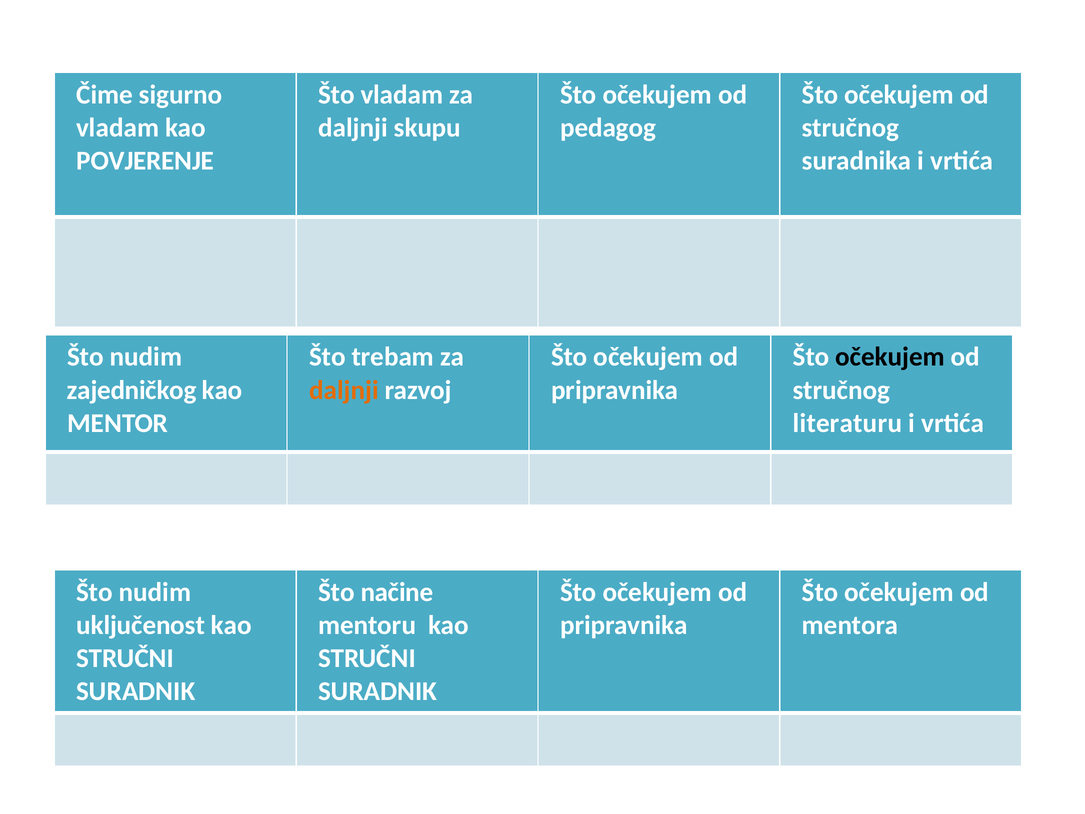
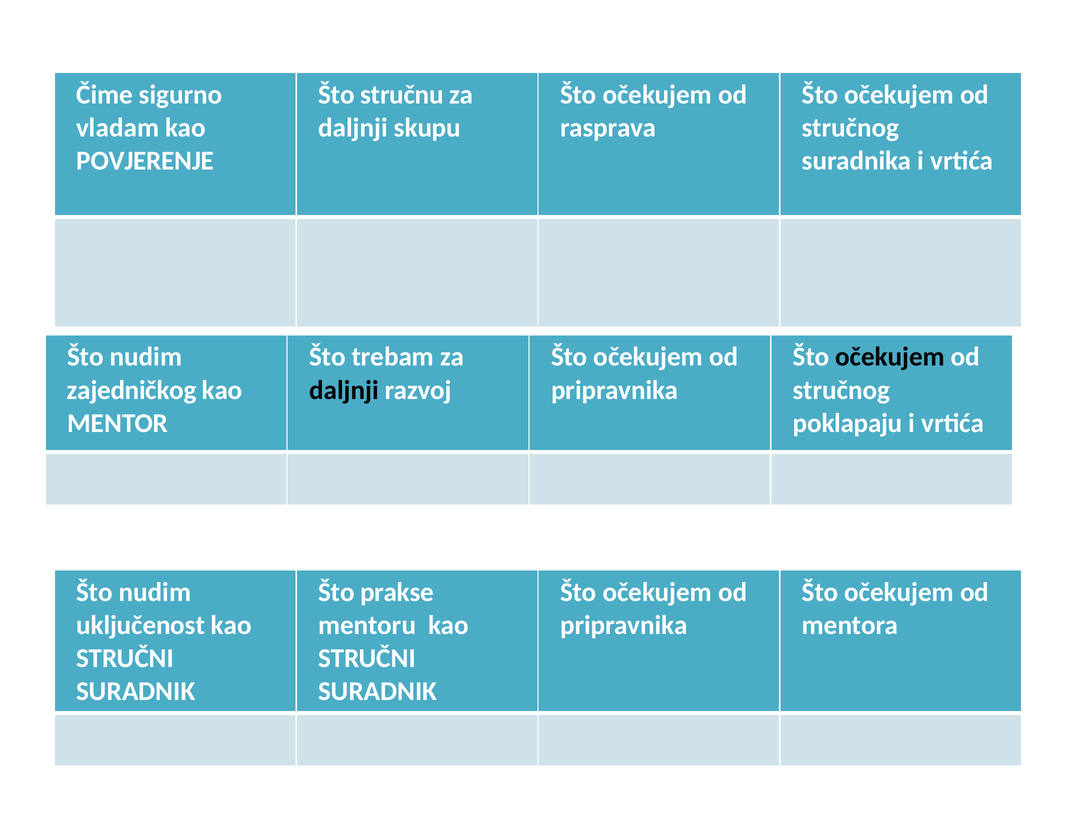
Što vladam: vladam -> stručnu
pedagog: pedagog -> rasprava
daljnji at (344, 390) colour: orange -> black
literaturu: literaturu -> poklapaju
načine: načine -> prakse
